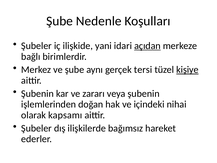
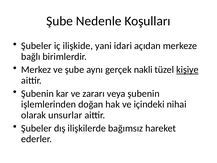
açıdan underline: present -> none
tersi: tersi -> nakli
kapsamı: kapsamı -> unsurlar
